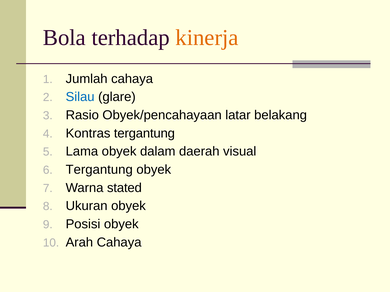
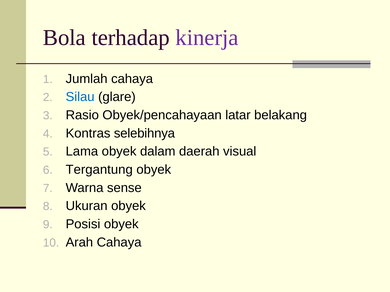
kinerja colour: orange -> purple
Kontras tergantung: tergantung -> selebihnya
stated: stated -> sense
